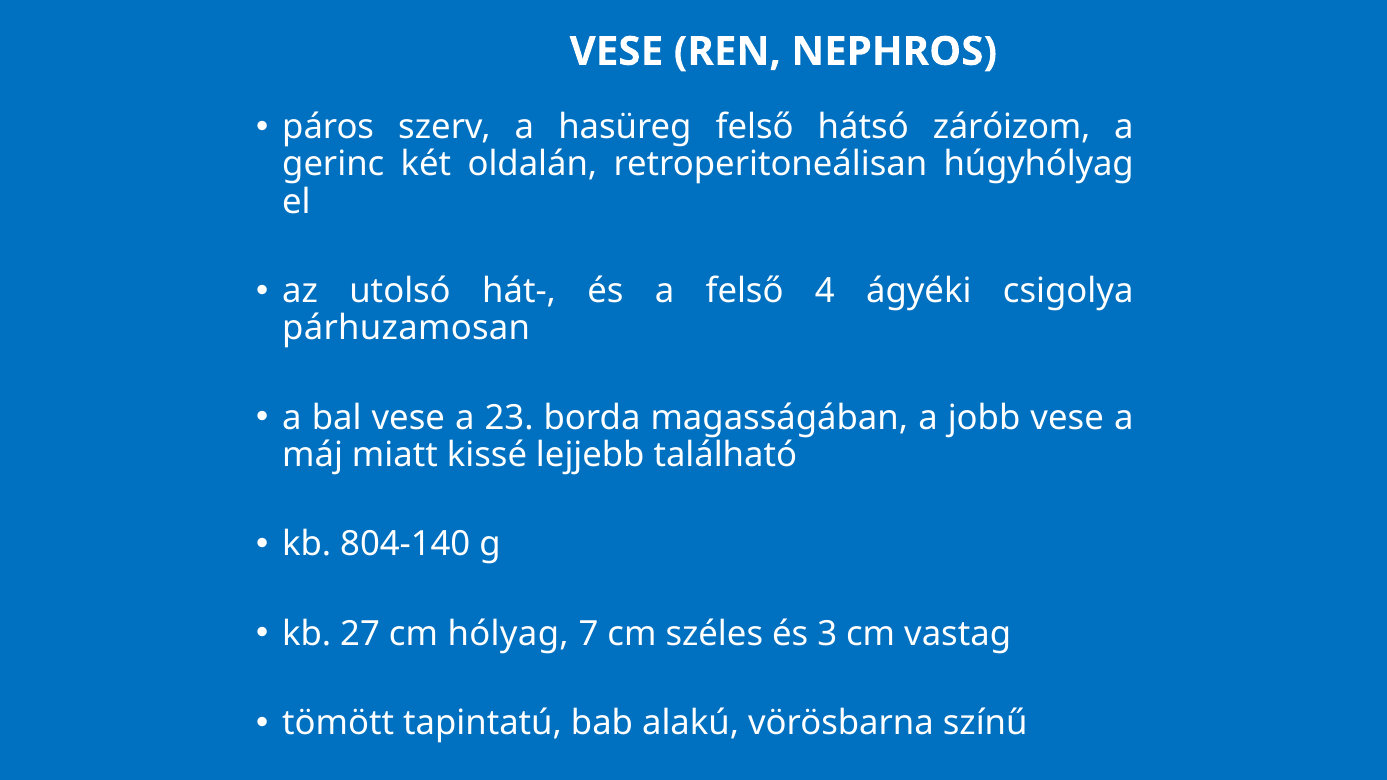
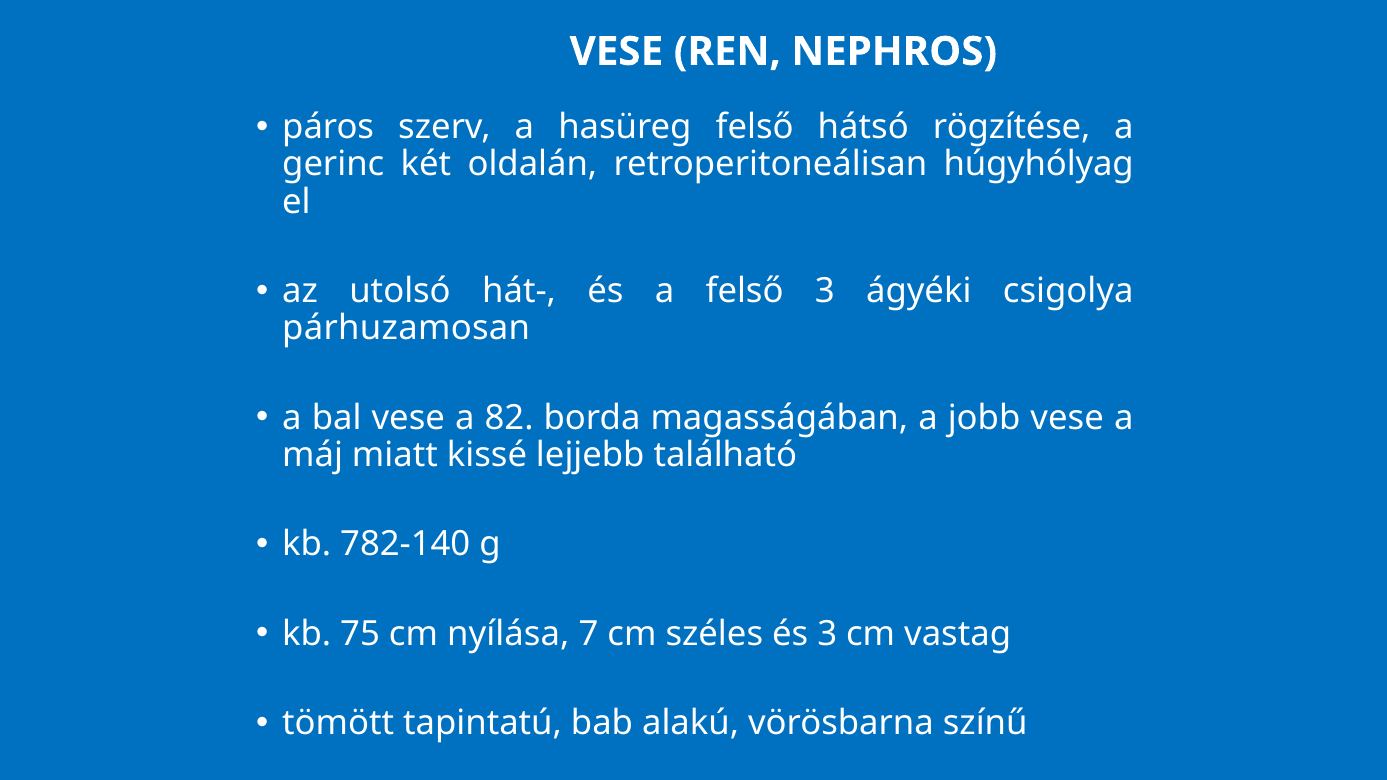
záróizom: záróizom -> rögzítése
felső 4: 4 -> 3
23: 23 -> 82
804-140: 804-140 -> 782-140
27: 27 -> 75
hólyag: hólyag -> nyílása
